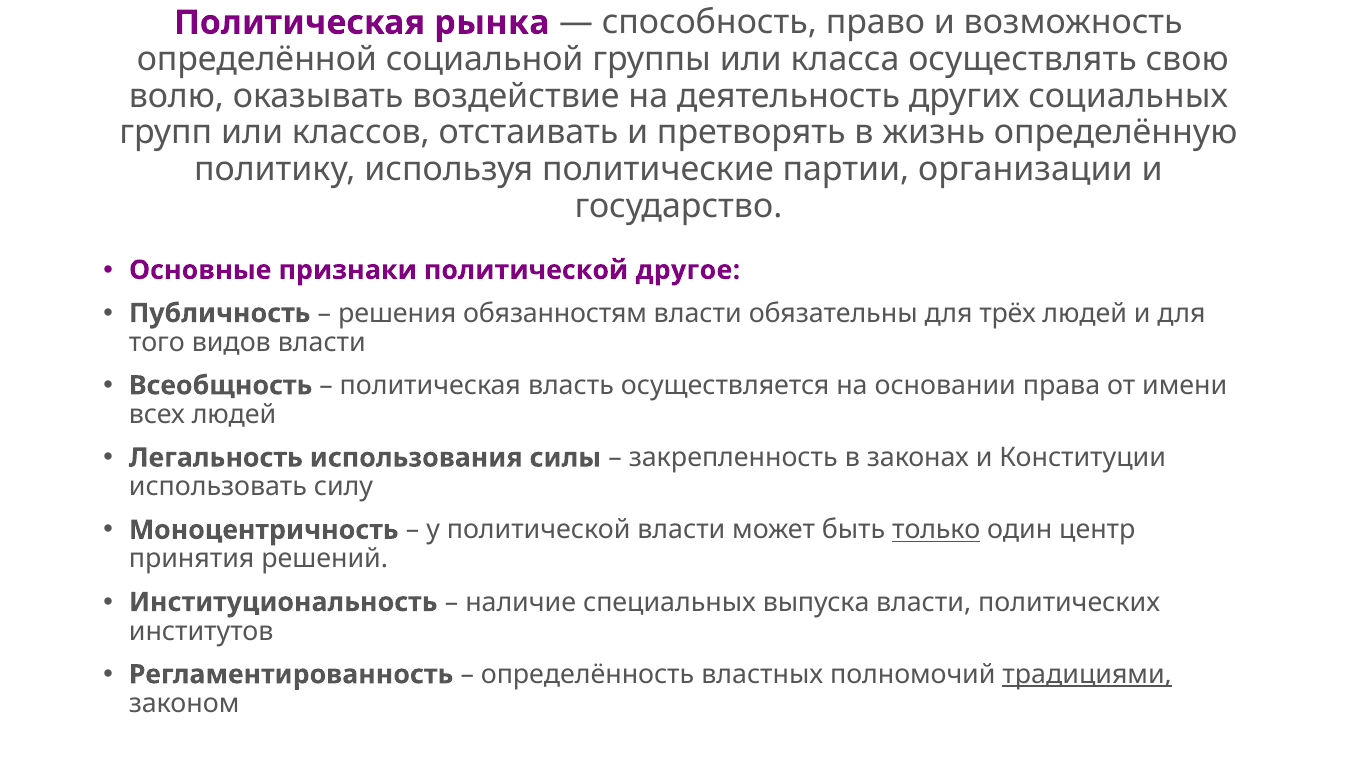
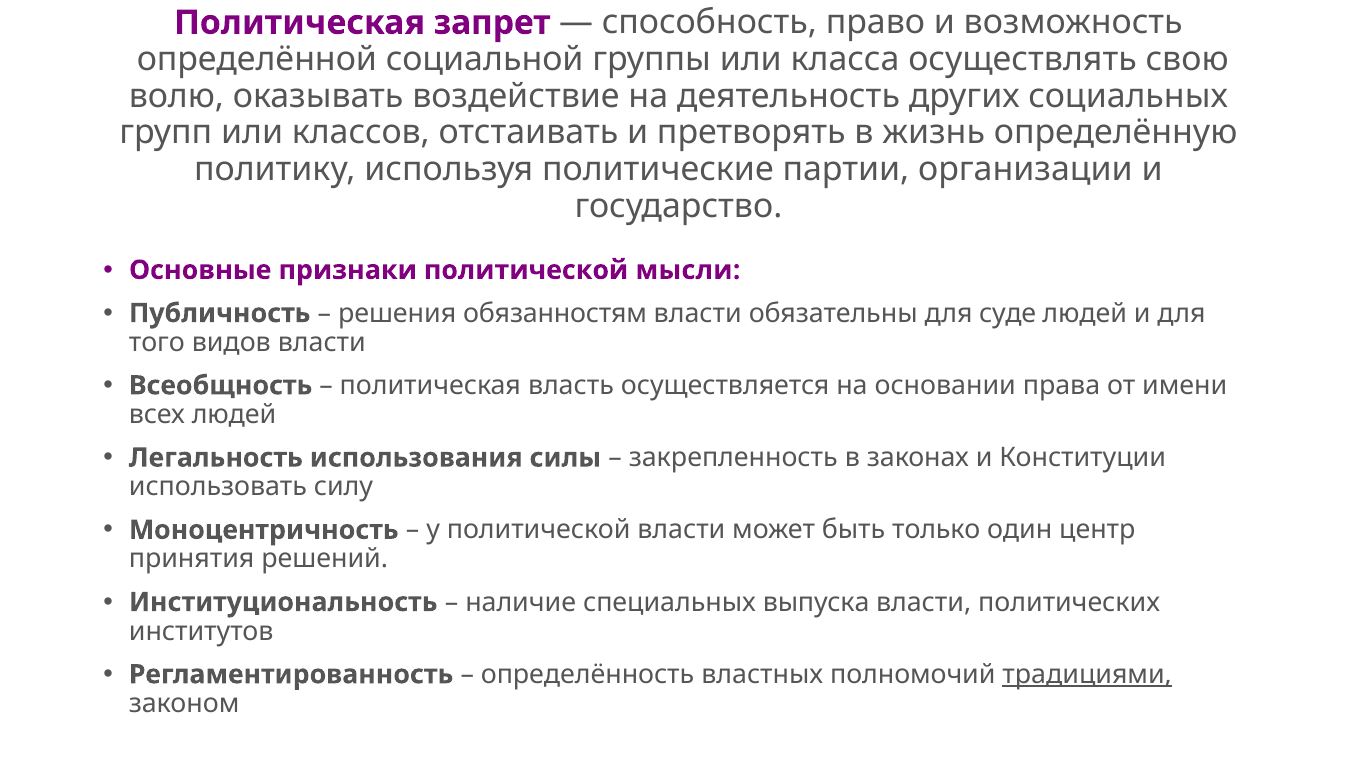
рынка: рынка -> запрет
другое: другое -> мысли
трёх: трёх -> суде
только underline: present -> none
